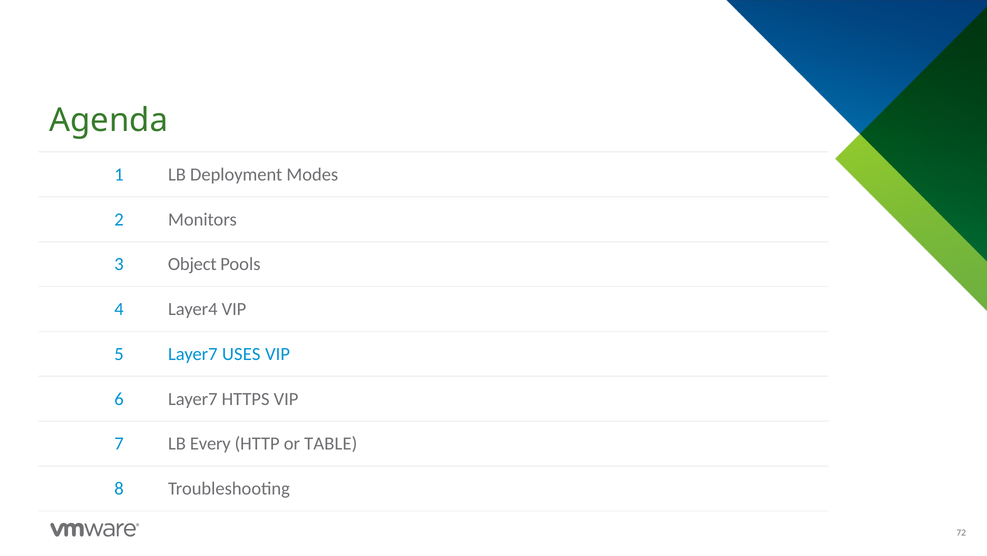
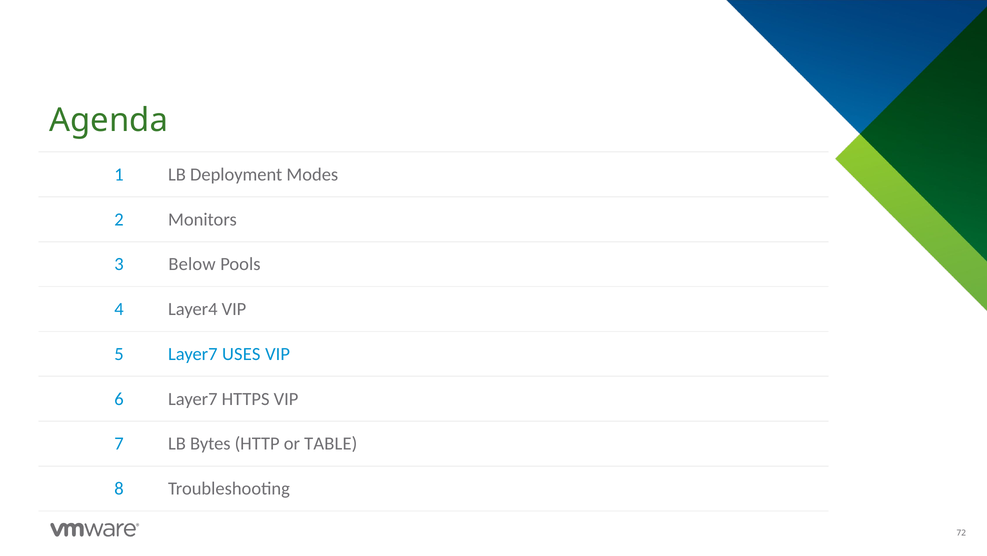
Object: Object -> Below
Every: Every -> Bytes
